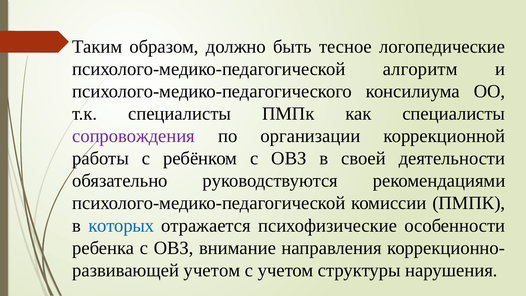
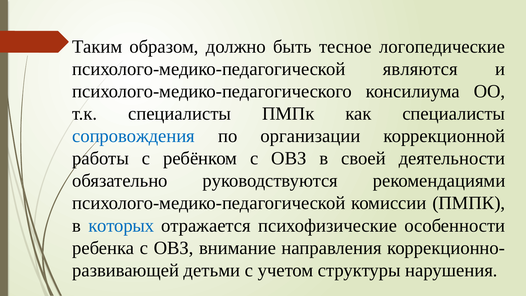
алгоритм: алгоритм -> являются
сопровождения colour: purple -> blue
учетом at (212, 270): учетом -> детьми
